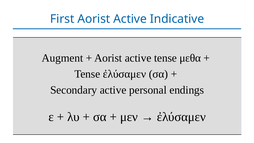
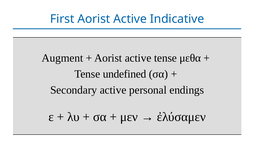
Tense ἐλύσαμεν: ἐλύσαμεν -> undefined
